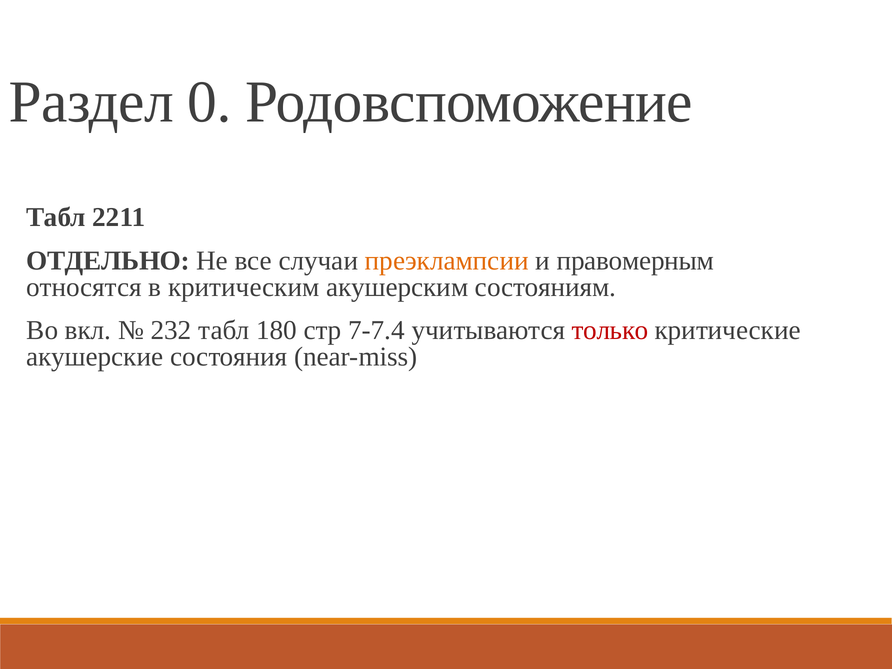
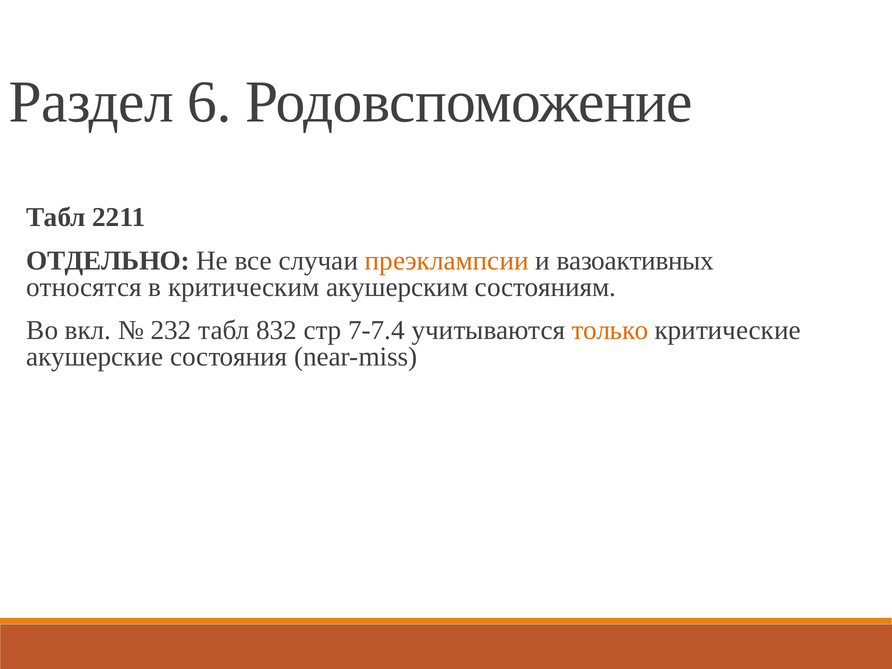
0: 0 -> 6
правомерным: правомерным -> вазоактивных
180: 180 -> 832
только colour: red -> orange
